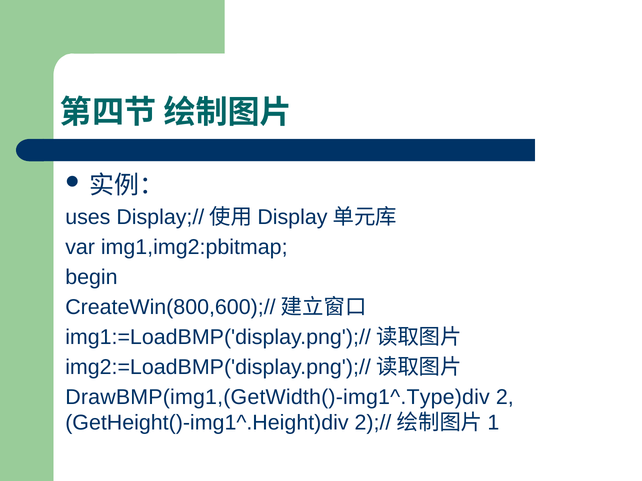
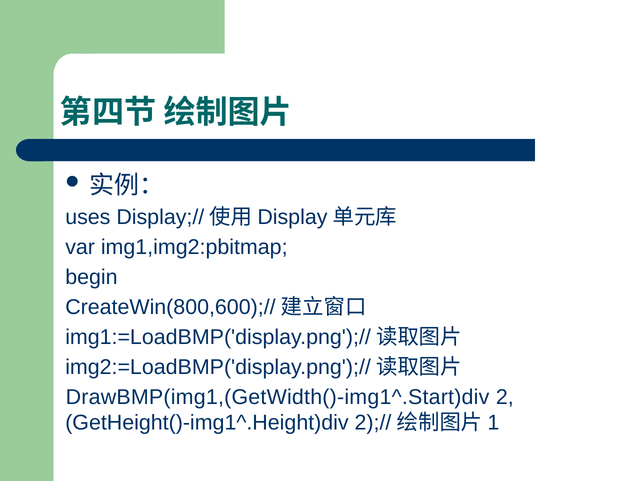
DrawBMP(img1,(GetWidth()-img1^.Type)div: DrawBMP(img1,(GetWidth()-img1^.Type)div -> DrawBMP(img1,(GetWidth()-img1^.Start)div
